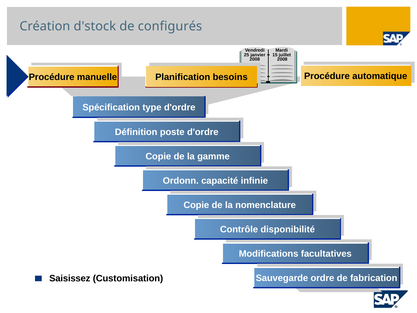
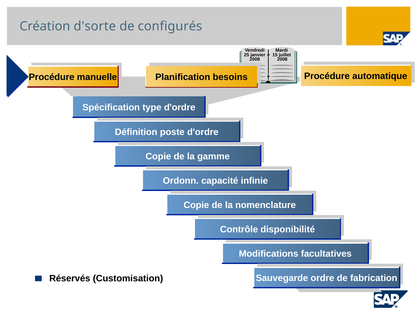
d'stock: d'stock -> d'sorte
Saisissez: Saisissez -> Réservés
